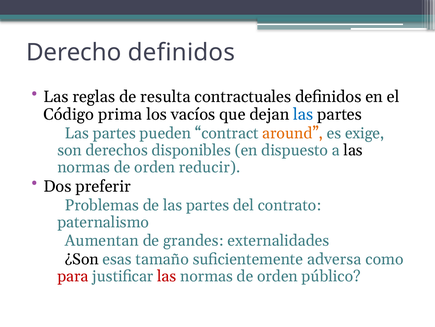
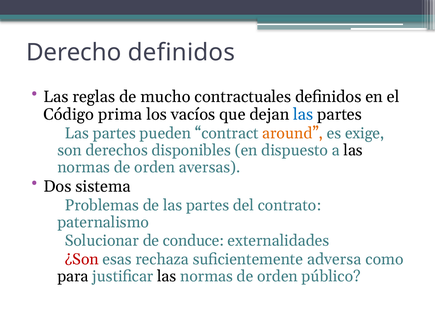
resulta: resulta -> mucho
reducir: reducir -> aversas
preferir: preferir -> sistema
Aumentan: Aumentan -> Solucionar
grandes: grandes -> conduce
¿Son colour: black -> red
tamaño: tamaño -> rechaza
para colour: red -> black
las at (167, 276) colour: red -> black
